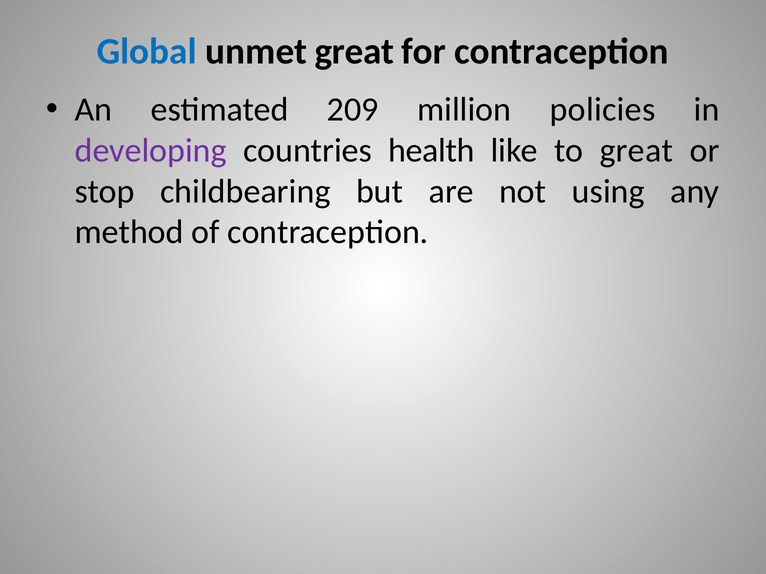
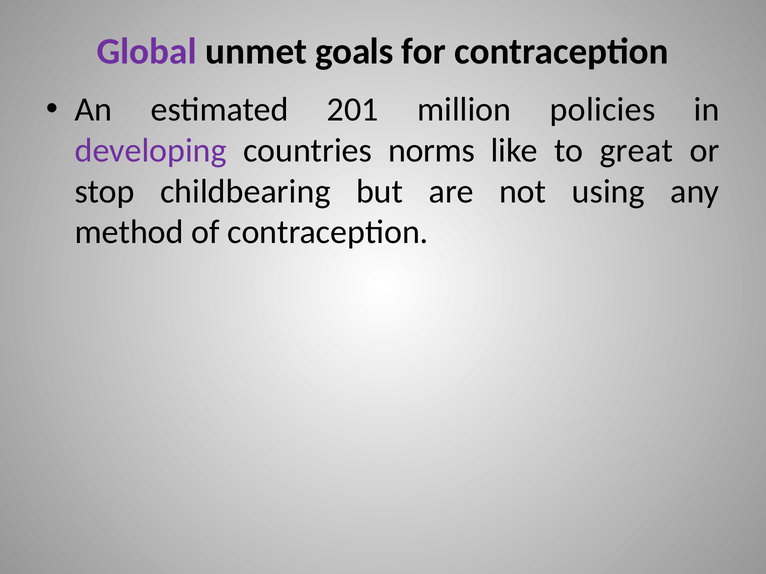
Global colour: blue -> purple
unmet great: great -> goals
209: 209 -> 201
health: health -> norms
